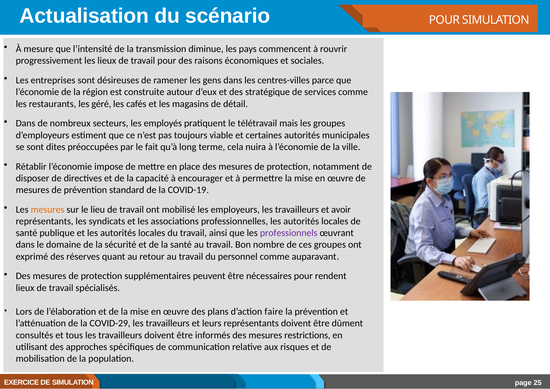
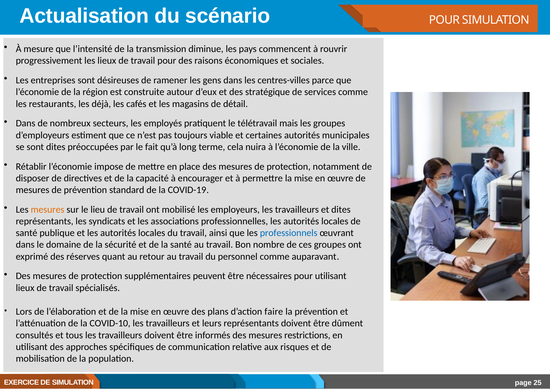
géré: géré -> déjà
et avoir: avoir -> dites
professionnels colour: purple -> blue
pour rendent: rendent -> utilisant
COVID-29: COVID-29 -> COVID-10
